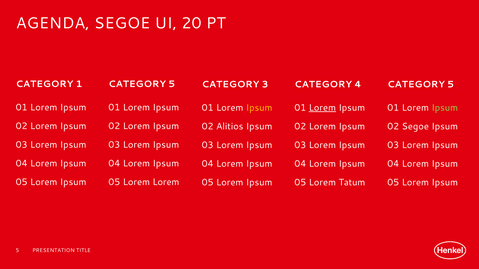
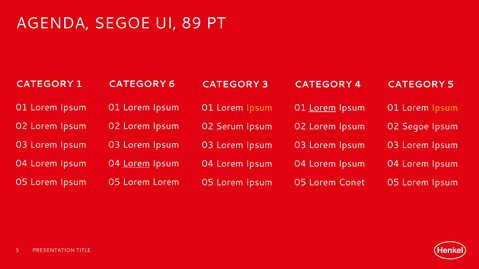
20: 20 -> 89
5 at (172, 84): 5 -> 6
Ipsum at (445, 108) colour: light green -> yellow
Alitios: Alitios -> Serum
Lorem at (136, 164) underline: none -> present
Tatum: Tatum -> Conet
